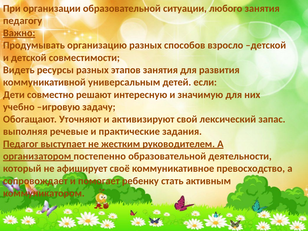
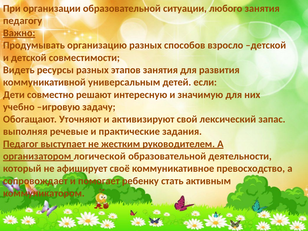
постепенно: постепенно -> логической
